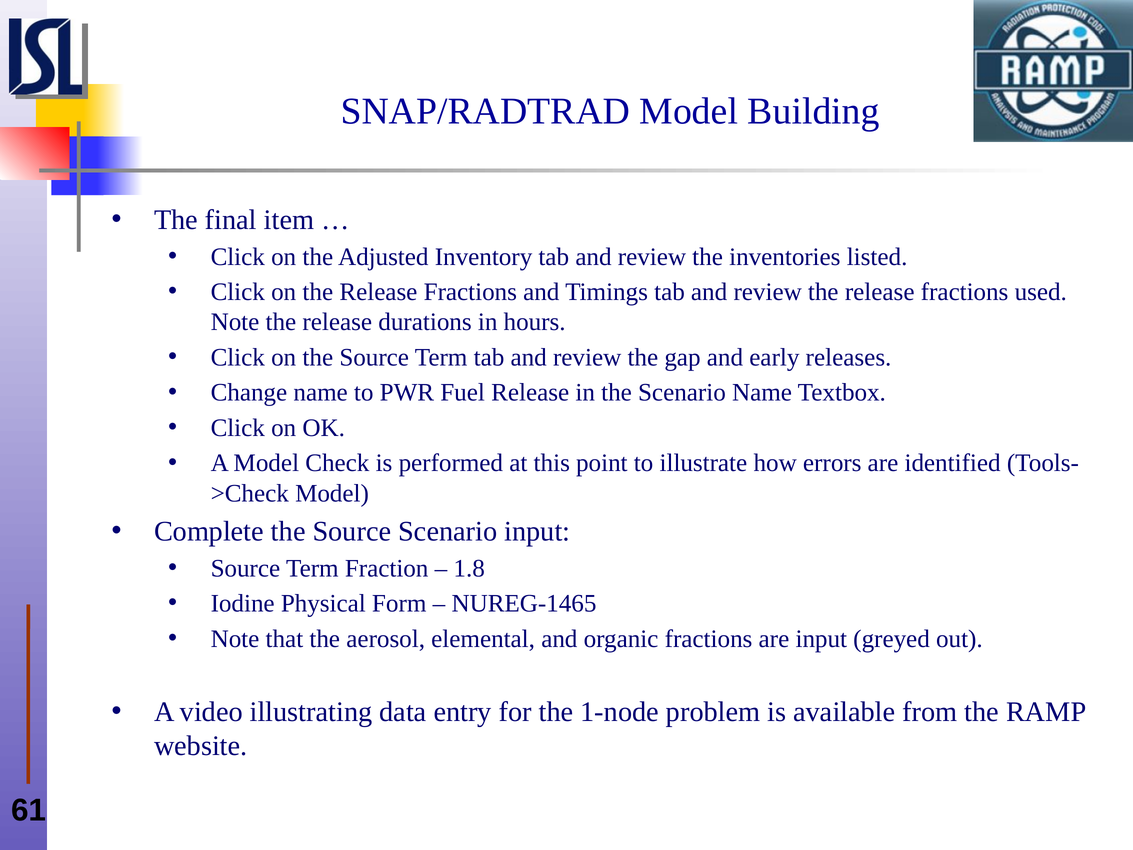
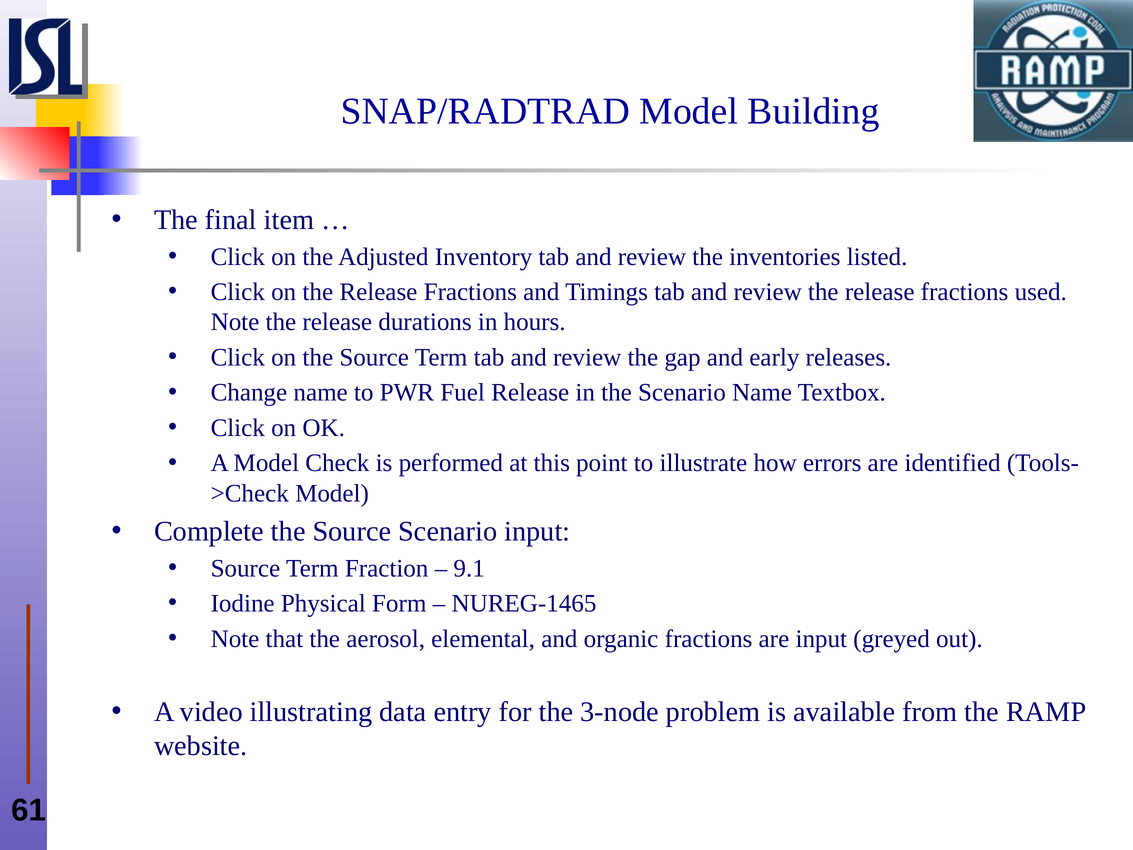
1.8: 1.8 -> 9.1
1-node: 1-node -> 3-node
